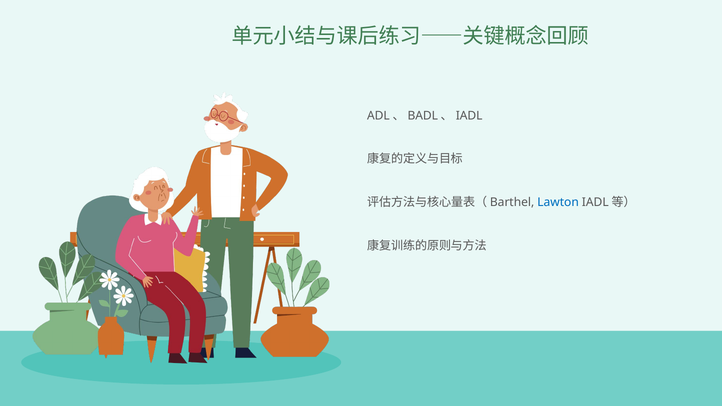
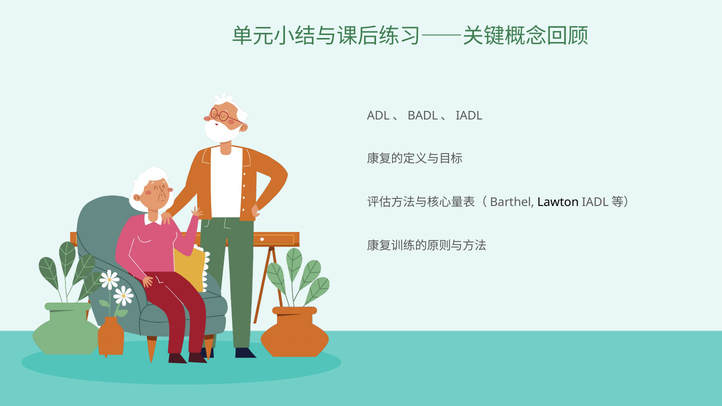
Lawton colour: blue -> black
